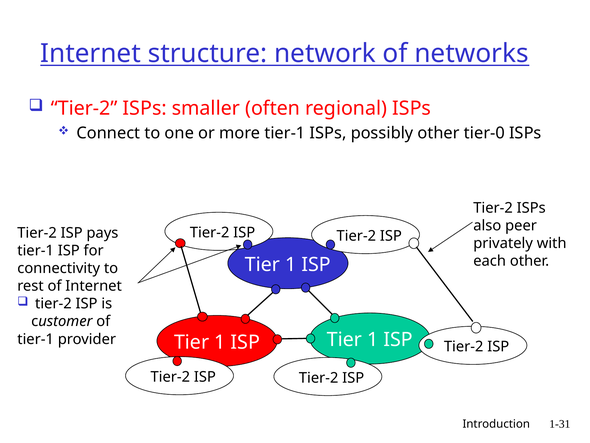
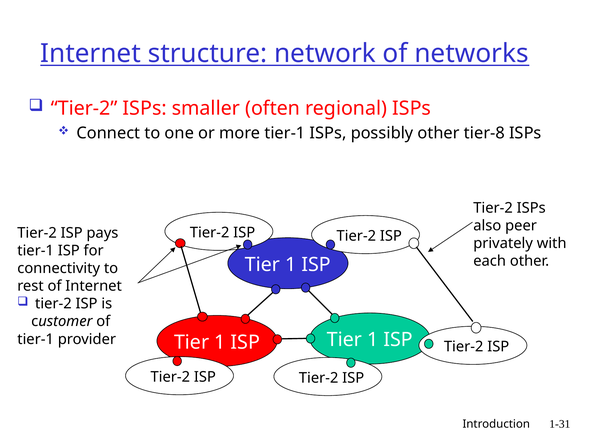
tier-0: tier-0 -> tier-8
